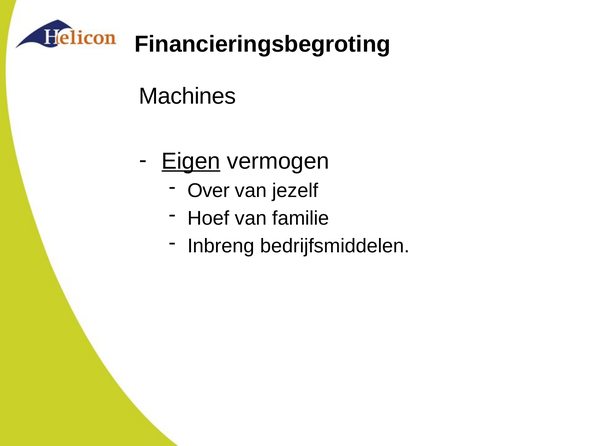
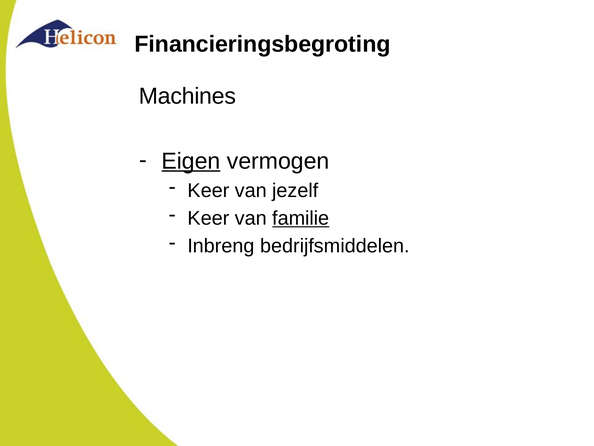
Over at (208, 190): Over -> Keer
Hoef at (208, 218): Hoef -> Keer
familie underline: none -> present
